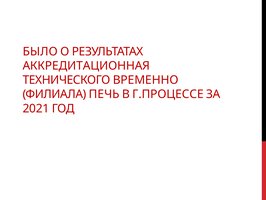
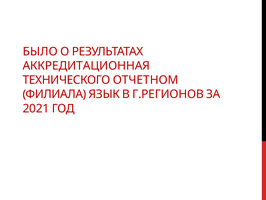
ВРЕМЕННО: ВРЕМЕННО -> ОТЧЕТНОМ
ПЕЧЬ: ПЕЧЬ -> ЯЗЫК
Г.ПРОЦЕССЕ: Г.ПРОЦЕССЕ -> Г.РЕГИОНОВ
